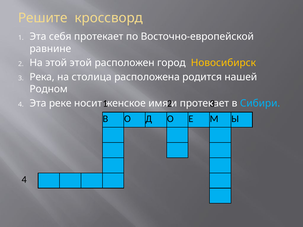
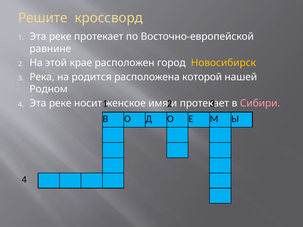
1 Эта себя: себя -> реке
этой этой: этой -> крае
столица: столица -> родится
родится: родится -> которой
Сибири colour: light blue -> pink
